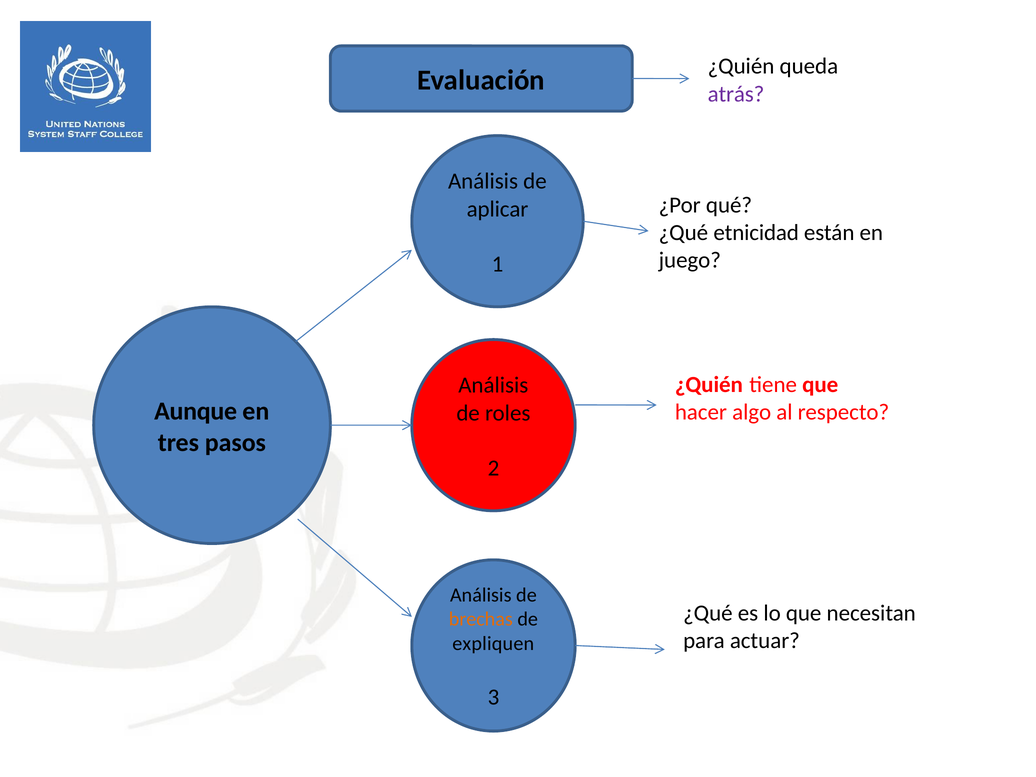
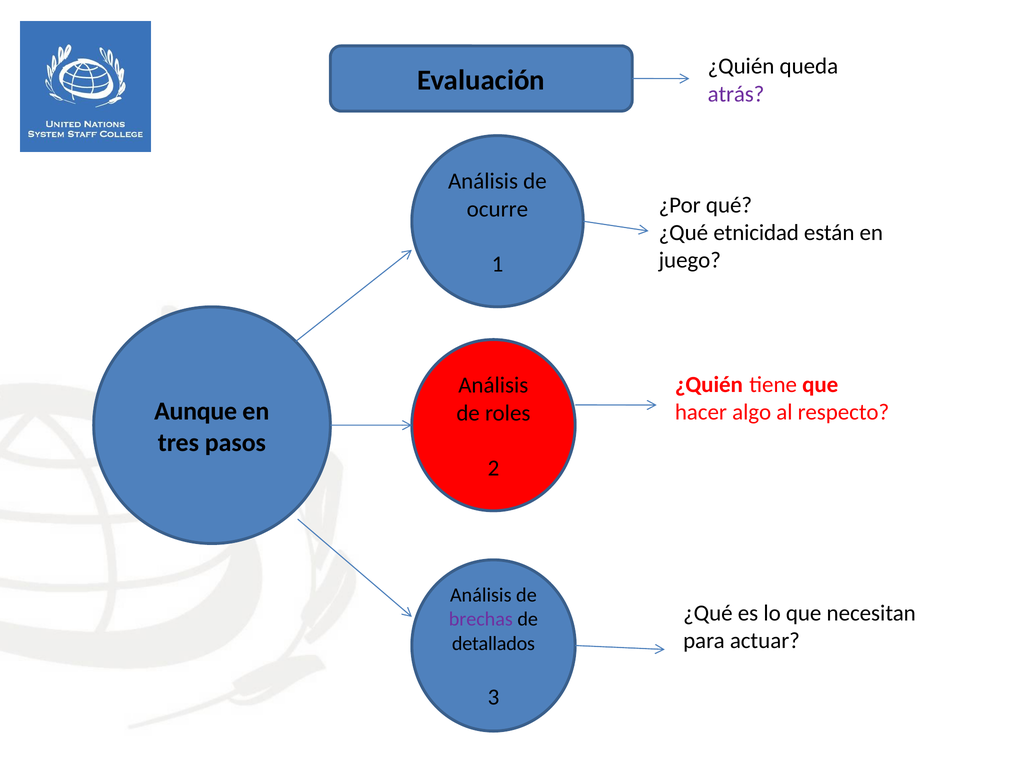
aplicar: aplicar -> ocurre
brechas colour: orange -> purple
expliquen: expliquen -> detallados
